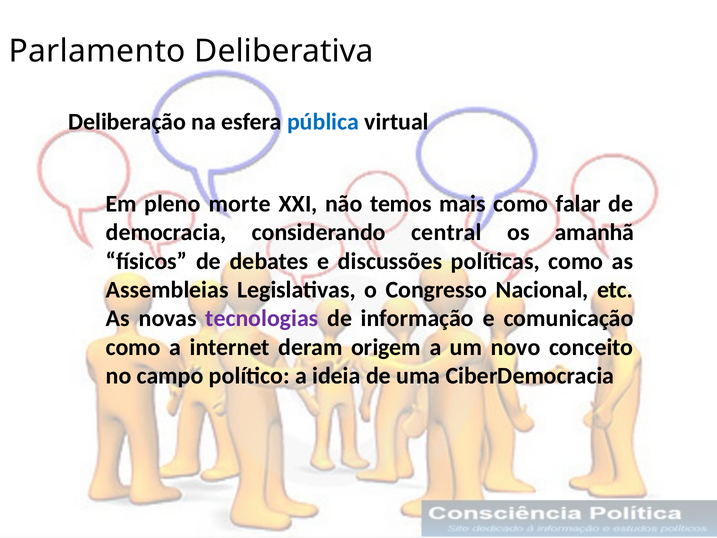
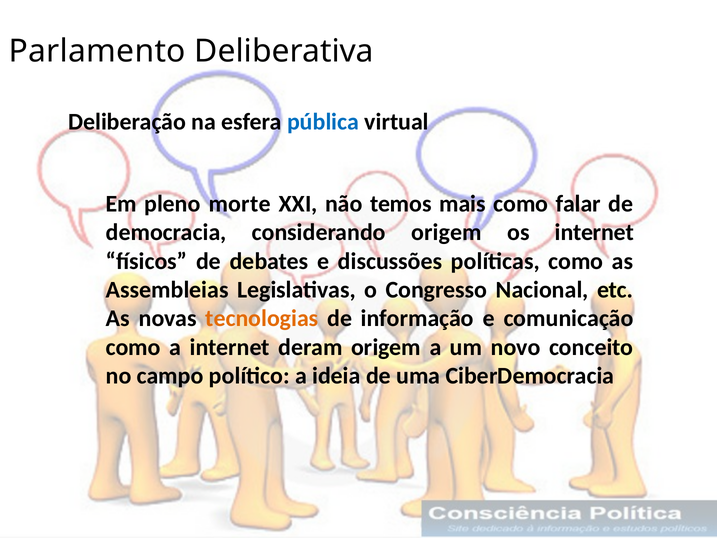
considerando central: central -> origem
os amanhã: amanhã -> internet
tecnologias colour: purple -> orange
